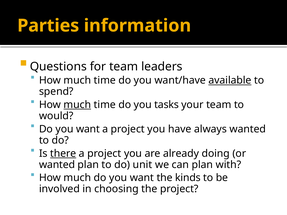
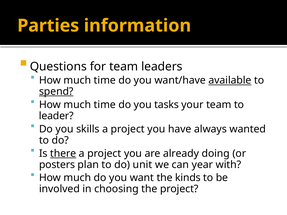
spend underline: none -> present
much at (77, 105) underline: present -> none
would: would -> leader
want at (88, 129): want -> skills
wanted at (57, 165): wanted -> posters
can plan: plan -> year
